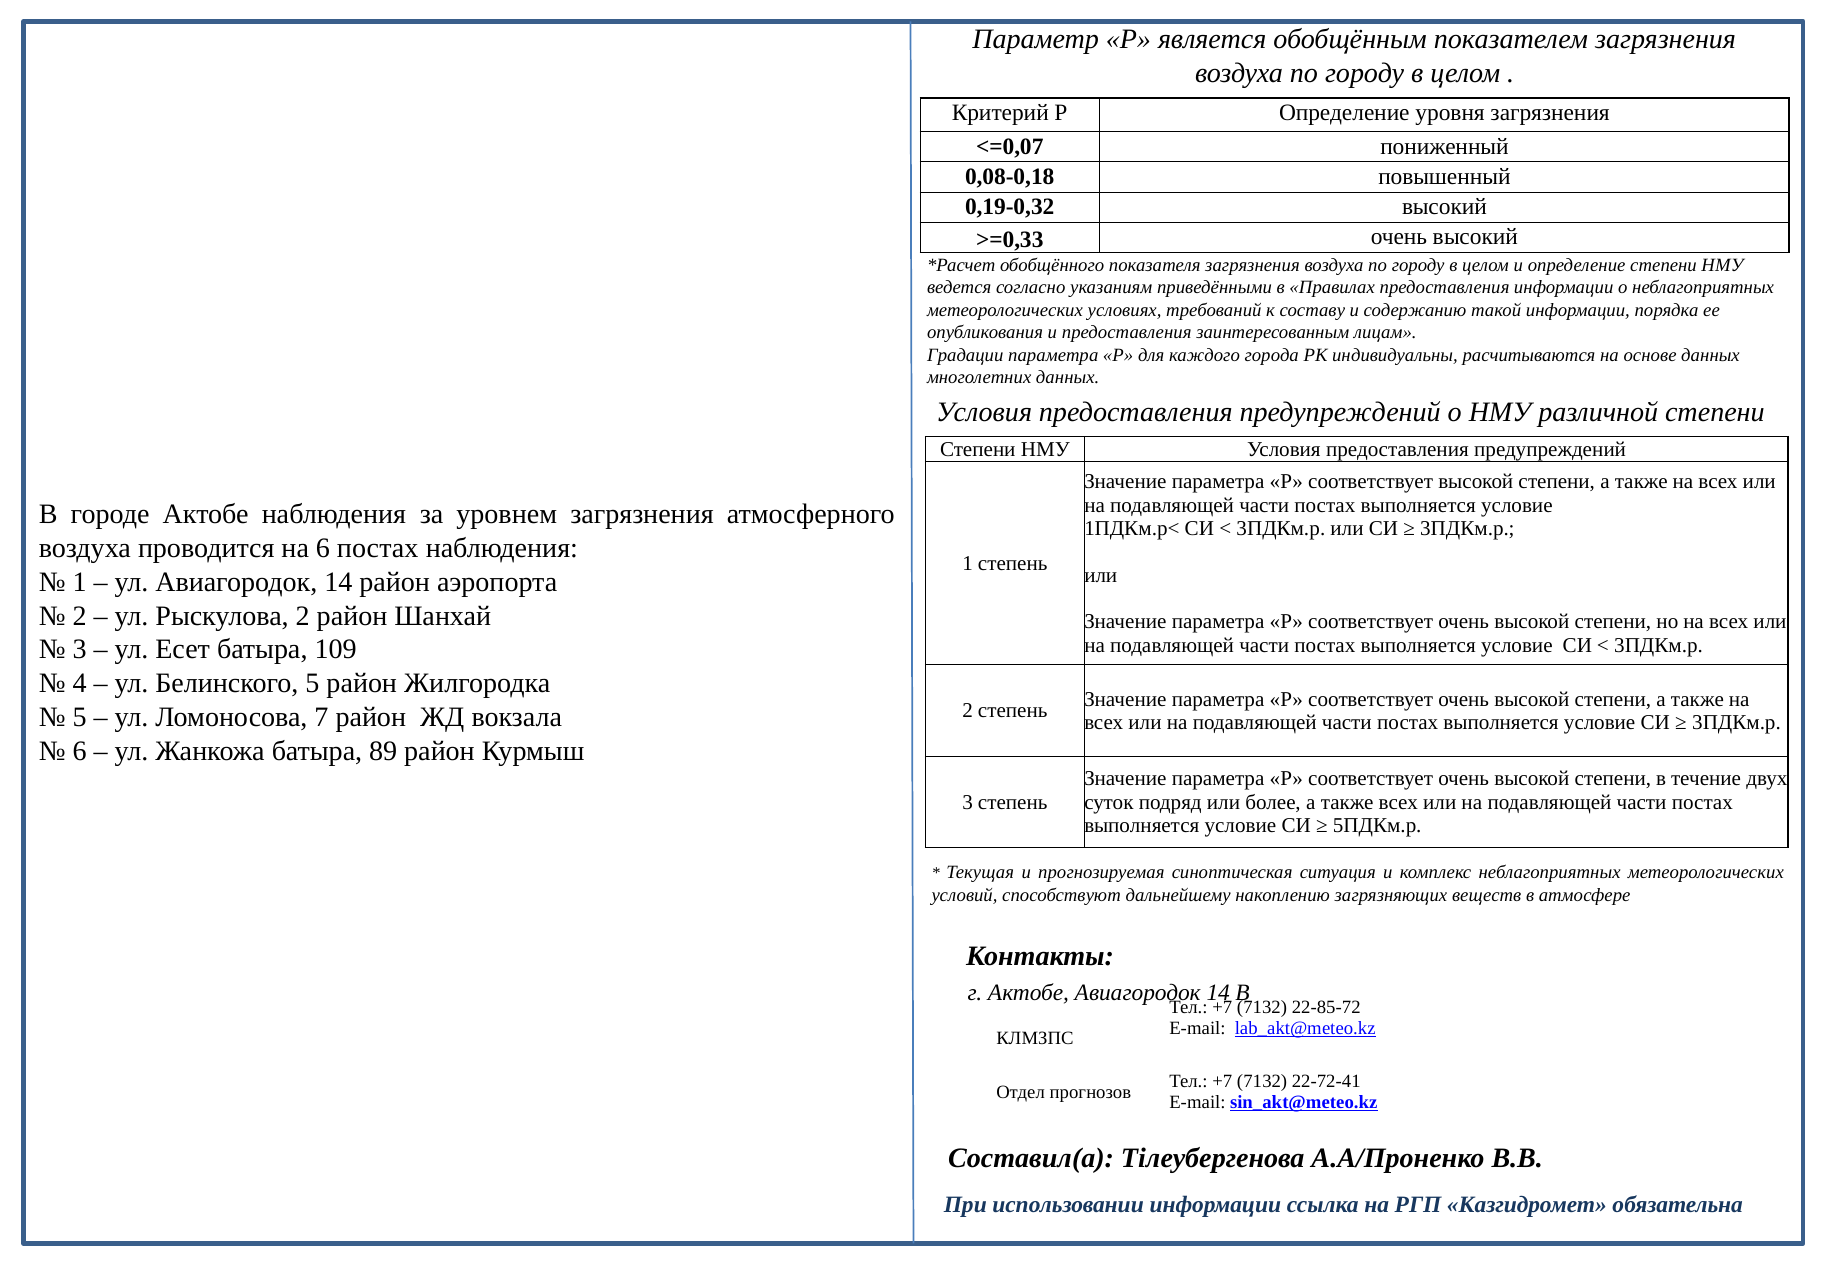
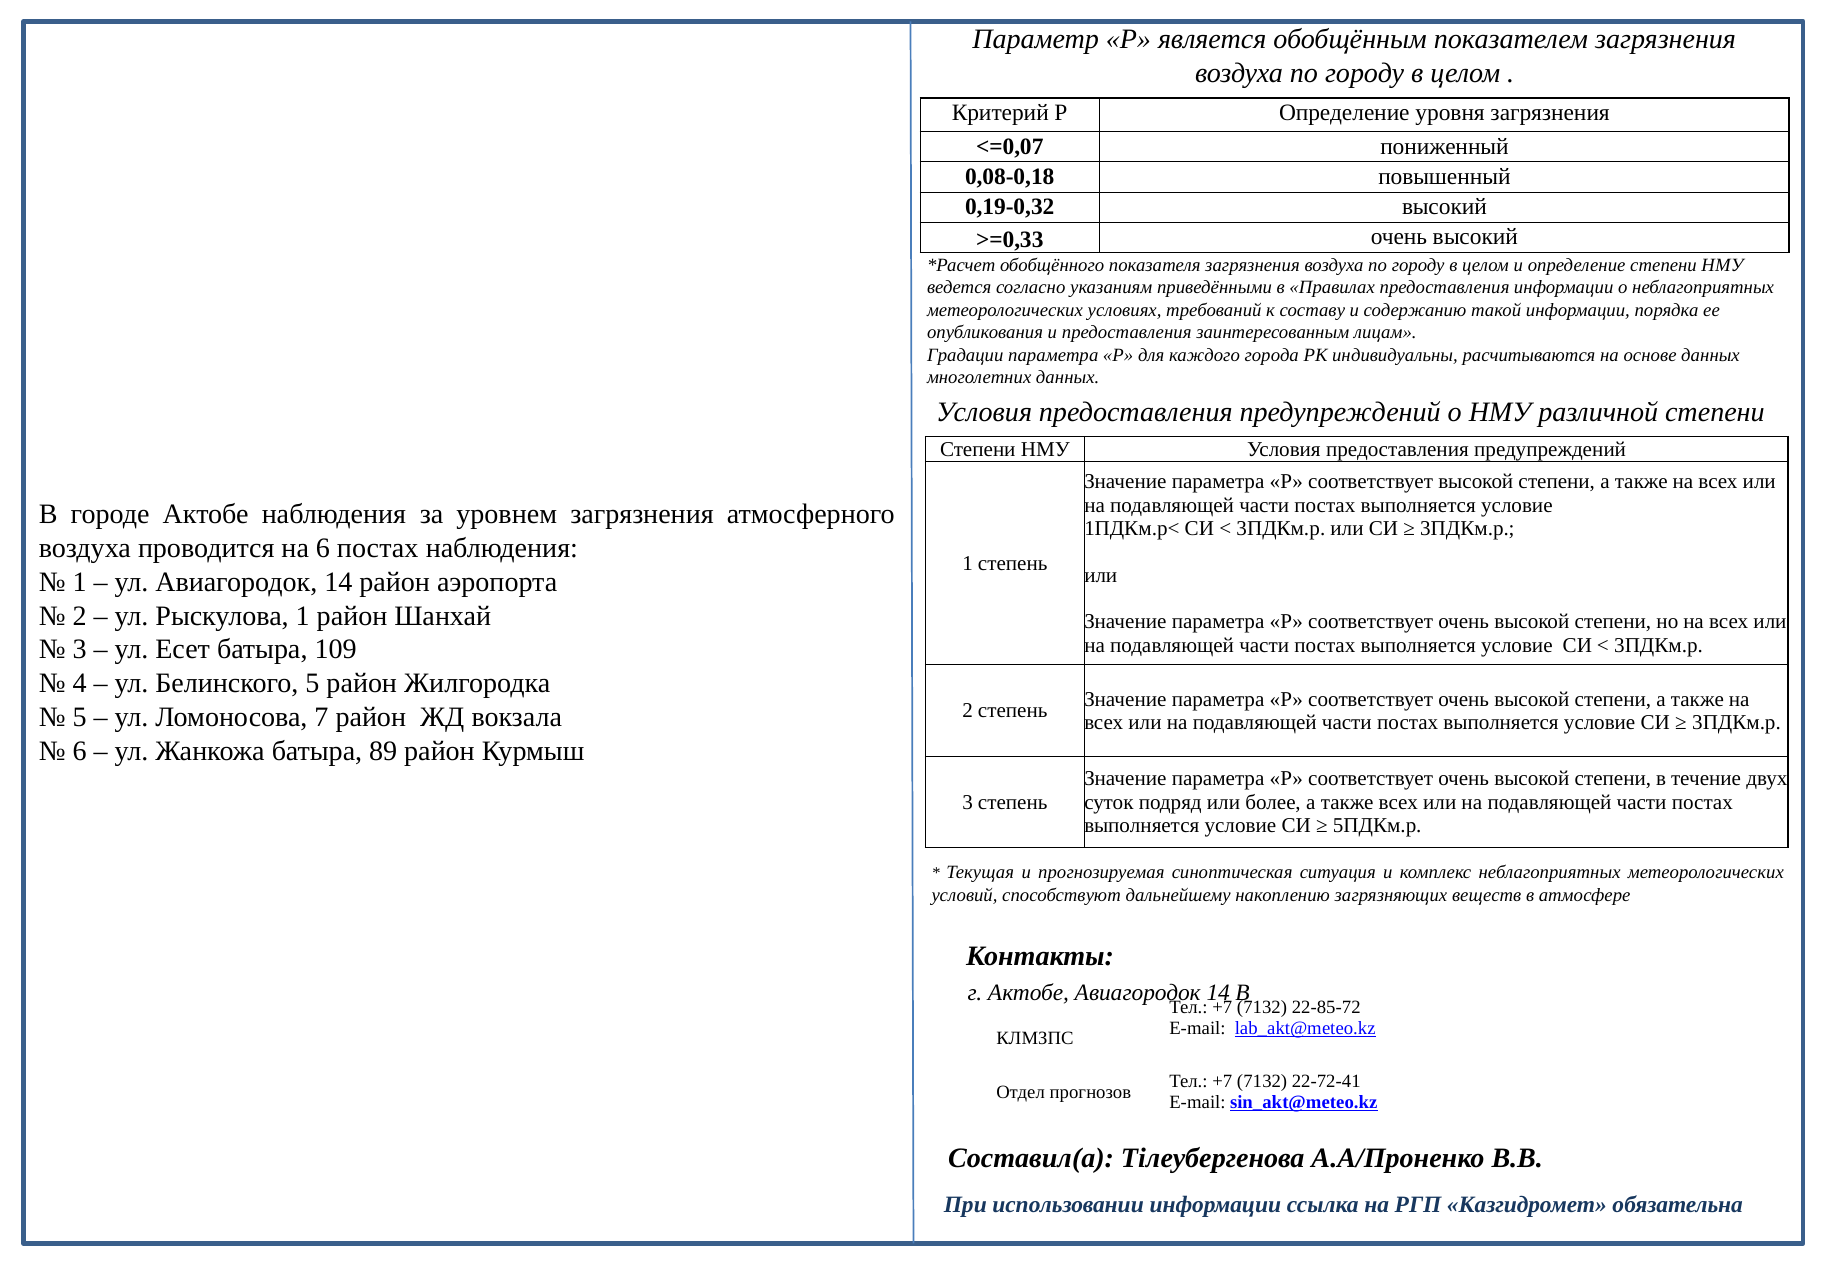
Рыскулова 2: 2 -> 1
